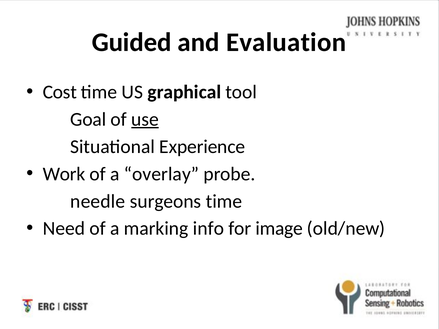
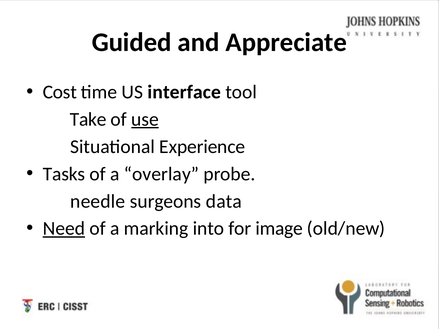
Evaluation: Evaluation -> Appreciate
graphical: graphical -> interface
Goal: Goal -> Take
Work: Work -> Tasks
surgeons time: time -> data
Need underline: none -> present
info: info -> into
